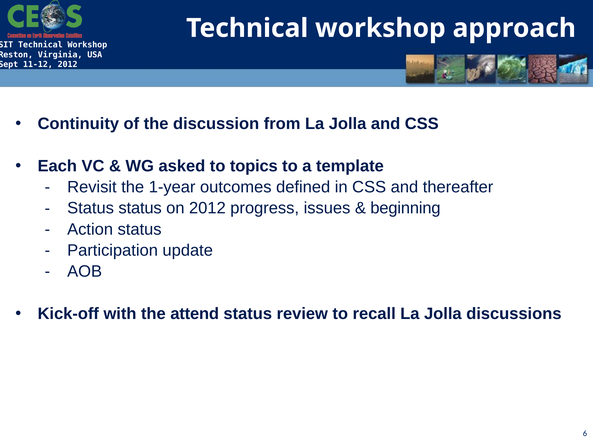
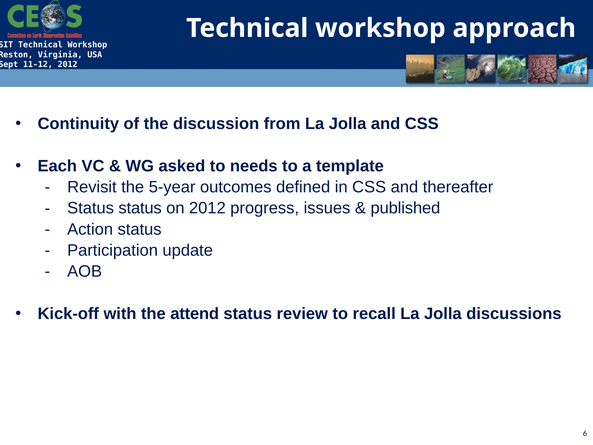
topics: topics -> needs
1-year: 1-year -> 5-year
beginning: beginning -> published
